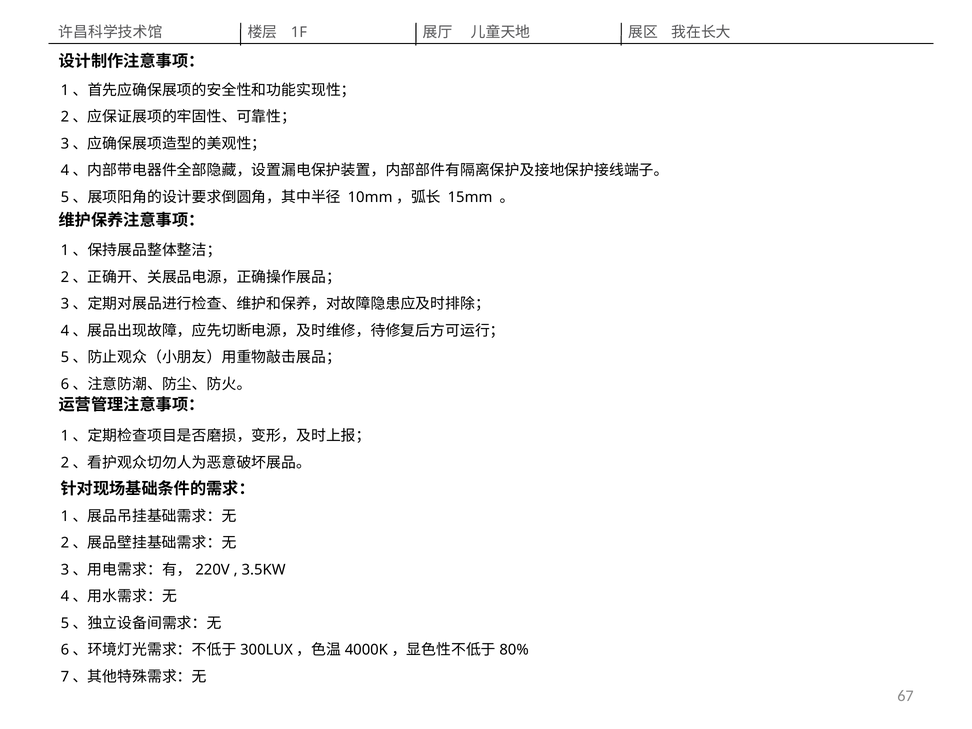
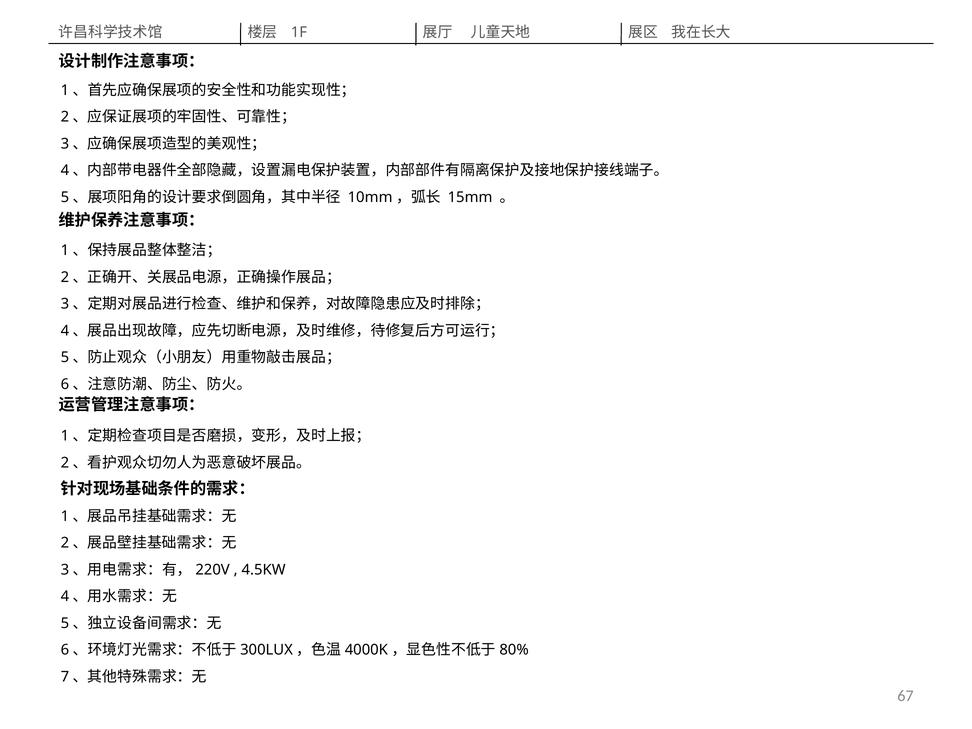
3.5KW: 3.5KW -> 4.5KW
